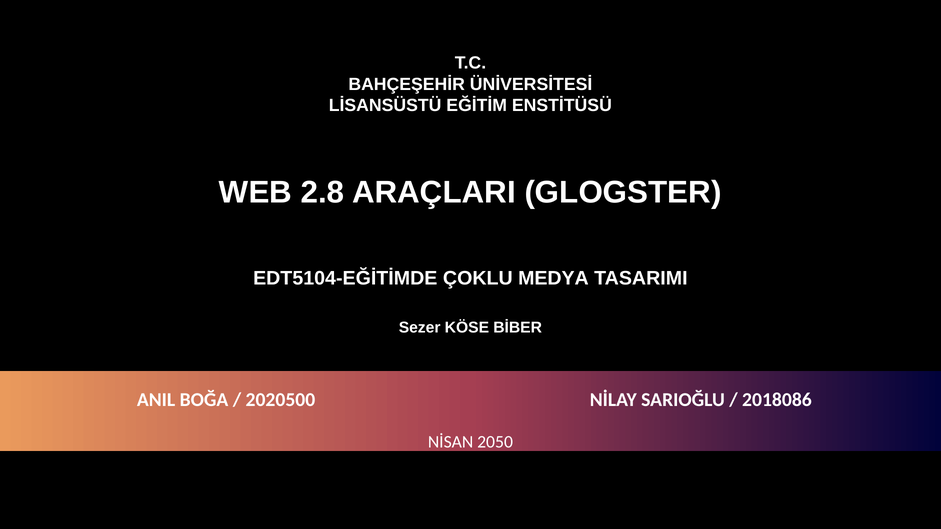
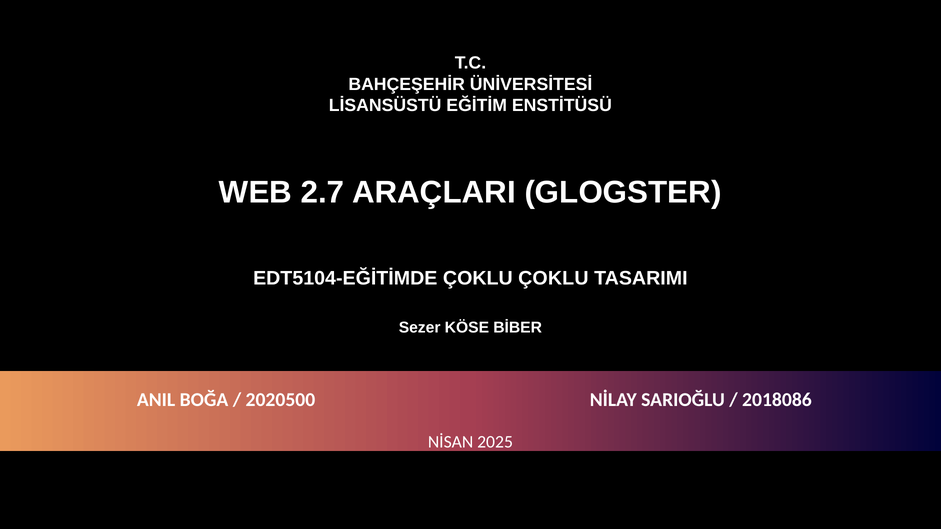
2.8: 2.8 -> 2.7
ÇOKLU MEDYA: MEDYA -> ÇOKLU
2050: 2050 -> 2025
